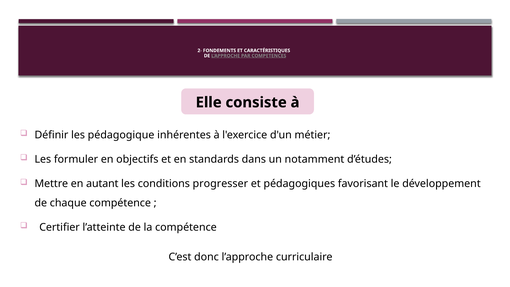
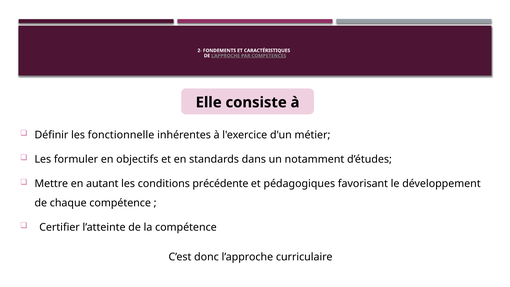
pédagogique: pédagogique -> fonctionnelle
progresser: progresser -> précédente
